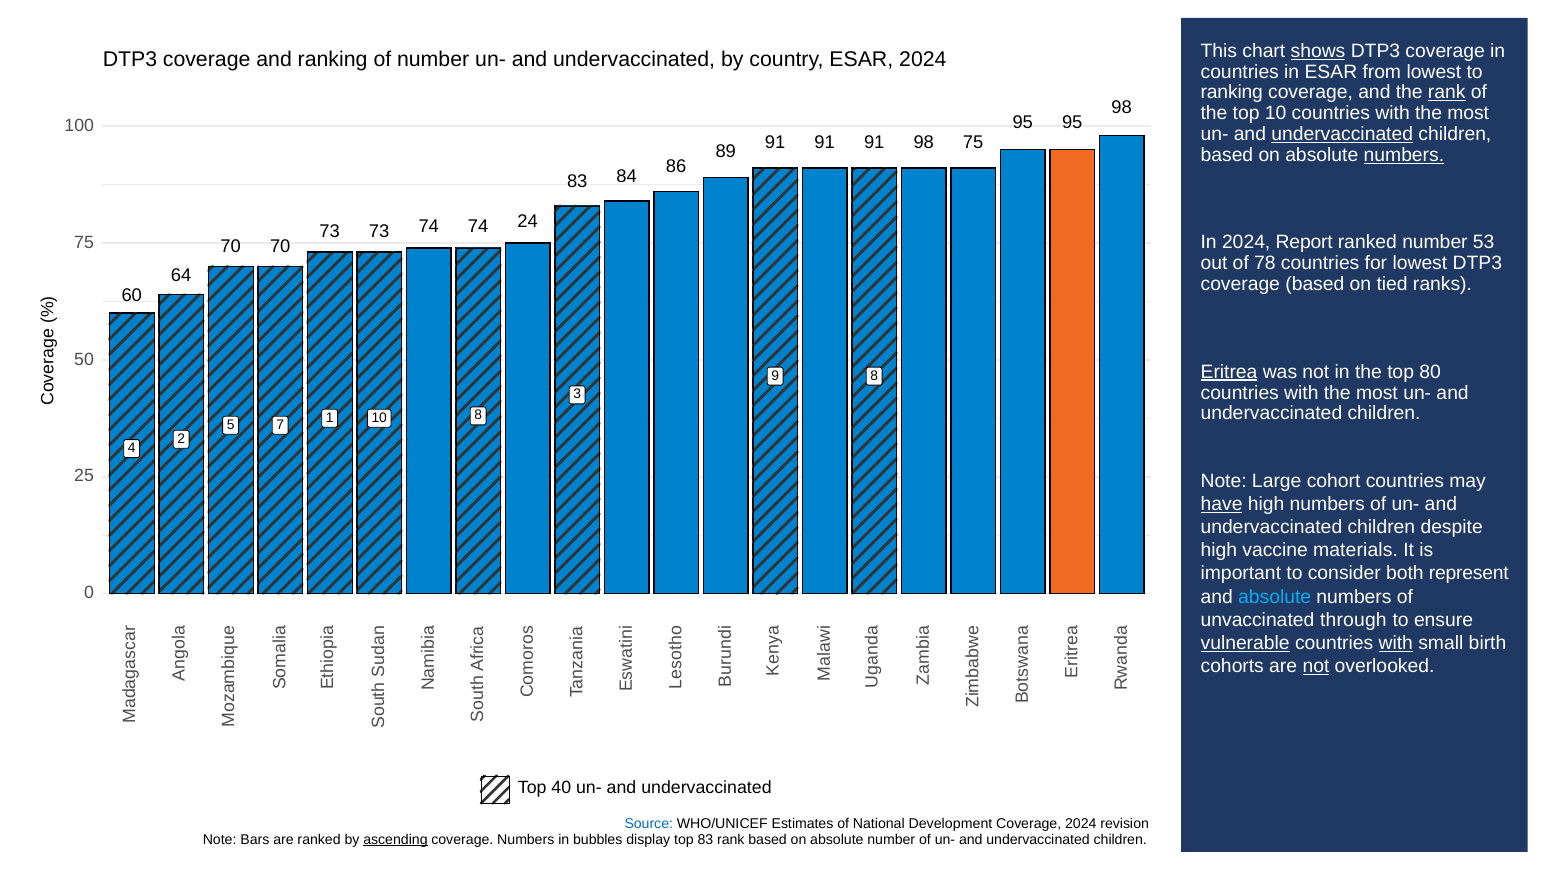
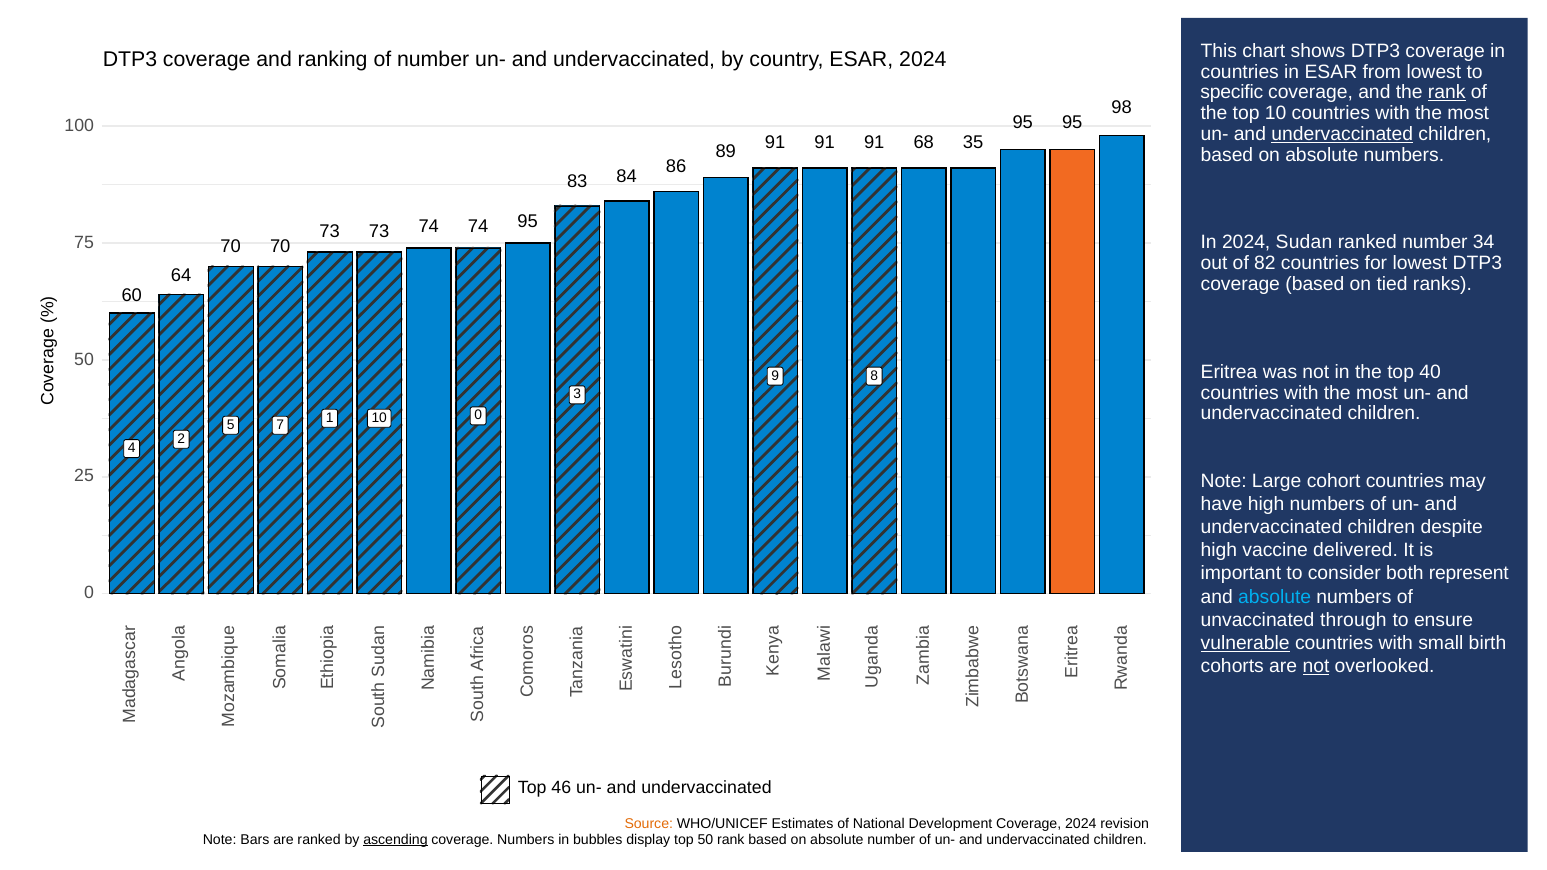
shows underline: present -> none
ranking at (1232, 93): ranking -> specific
91 98: 98 -> 68
91 75: 75 -> 35
numbers at (1404, 155) underline: present -> none
74 24: 24 -> 95
Report: Report -> Sudan
53: 53 -> 34
78: 78 -> 82
Eritrea underline: present -> none
80: 80 -> 40
10 8: 8 -> 0
have underline: present -> none
materials: materials -> delivered
with at (1396, 643) underline: present -> none
40: 40 -> 46
Source colour: blue -> orange
top 83: 83 -> 50
